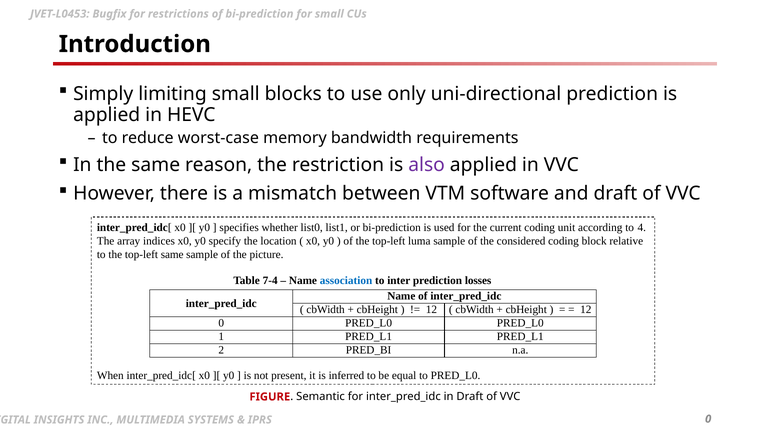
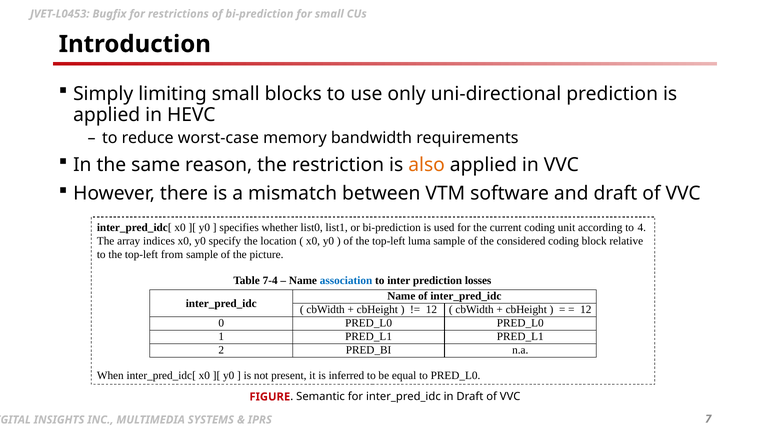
also colour: purple -> orange
top-left same: same -> from
0 at (708, 419): 0 -> 7
